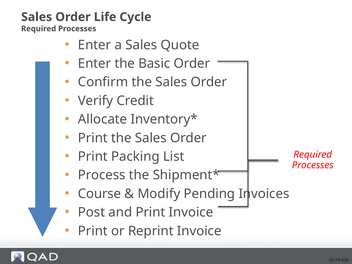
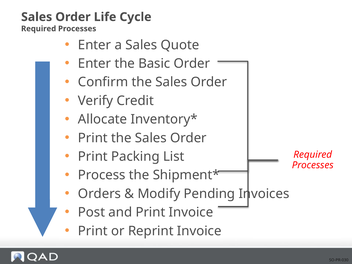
Course: Course -> Orders
